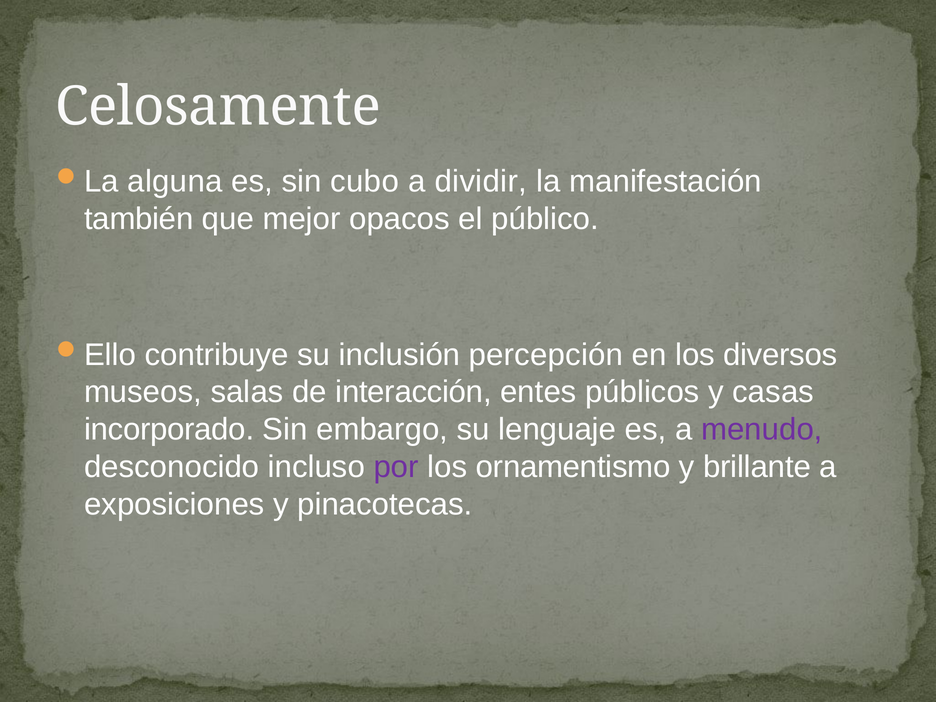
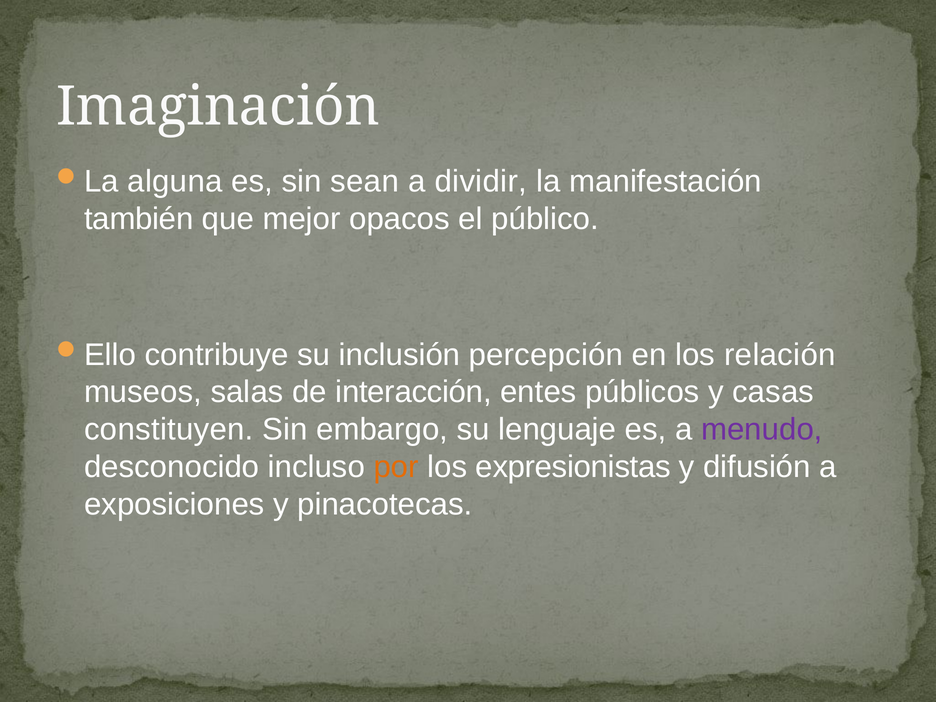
Celosamente: Celosamente -> Imaginación
cubo: cubo -> sean
diversos: diversos -> relación
incorporado: incorporado -> constituyen
por colour: purple -> orange
ornamentismo: ornamentismo -> expresionistas
brillante: brillante -> difusión
